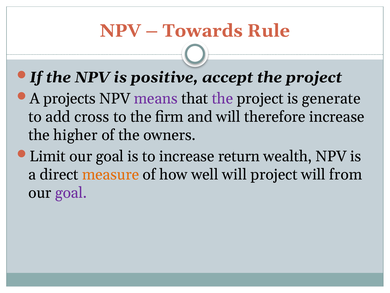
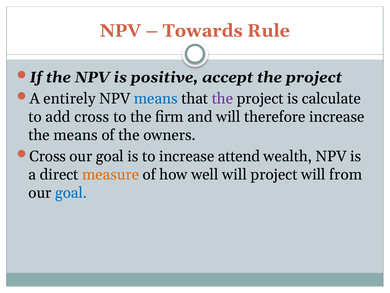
projects: projects -> entirely
means at (156, 98) colour: purple -> blue
generate: generate -> calculate
the higher: higher -> means
Limit at (48, 156): Limit -> Cross
return: return -> attend
goal at (71, 193) colour: purple -> blue
